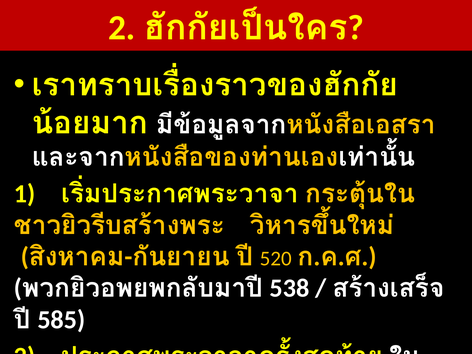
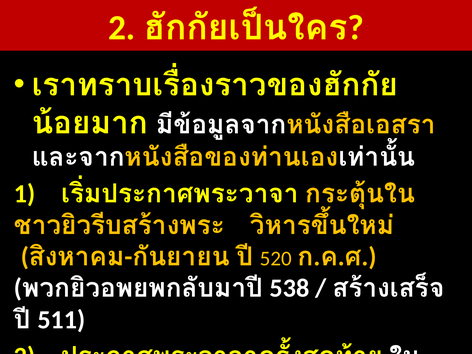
585: 585 -> 511
